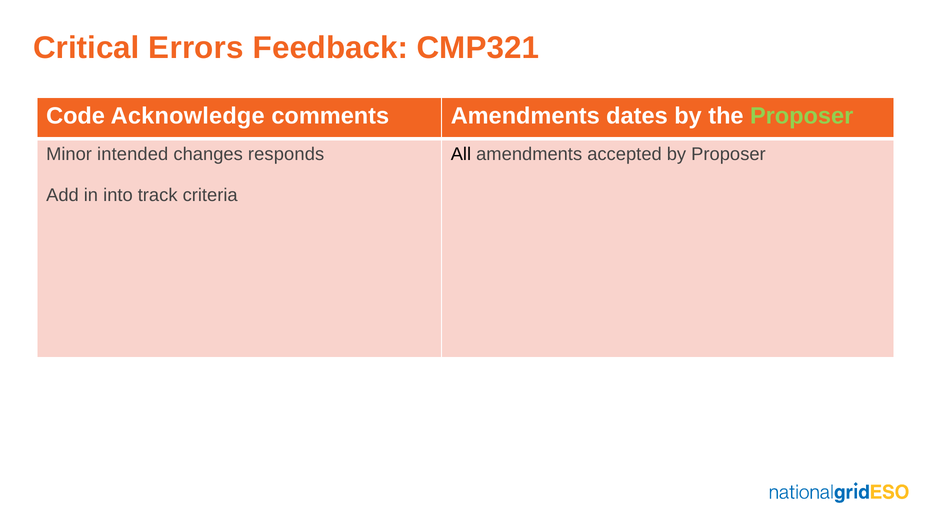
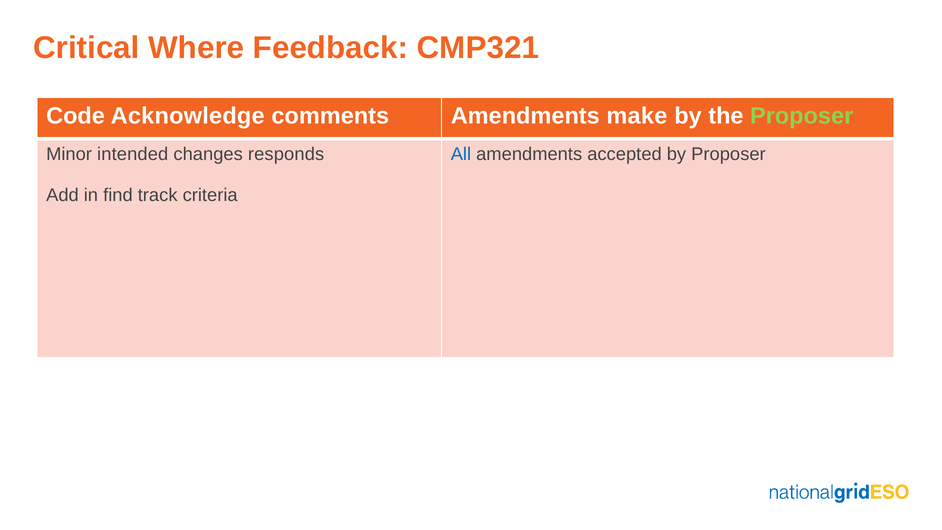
Errors: Errors -> Where
dates: dates -> make
All colour: black -> blue
into: into -> find
